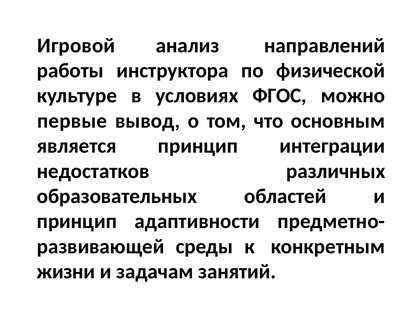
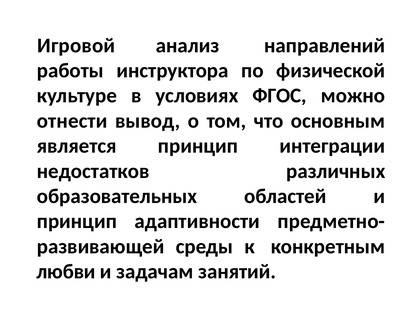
первые: первые -> отнести
жизни: жизни -> любви
